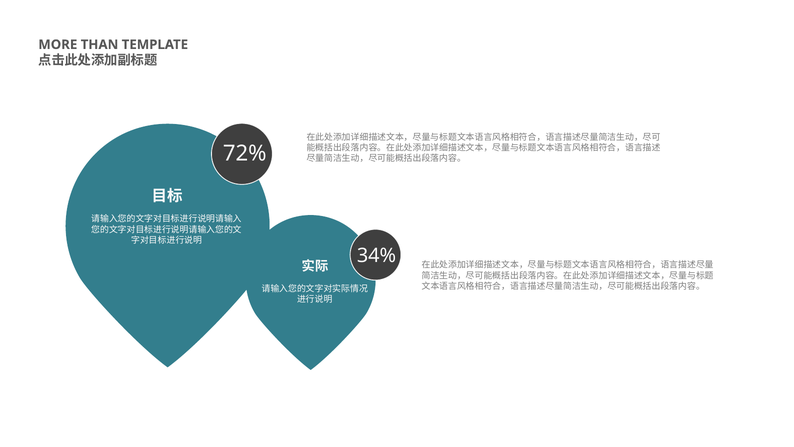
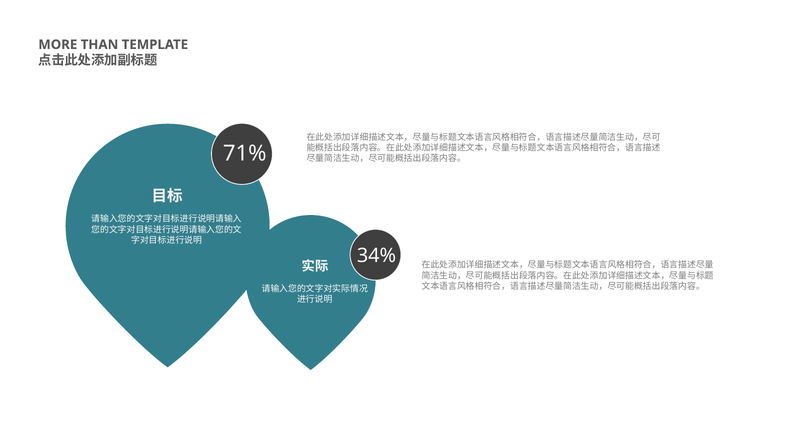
72%: 72% -> 71%
